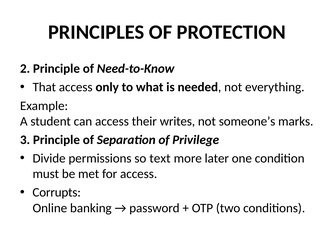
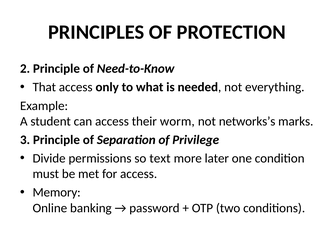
writes: writes -> worm
someone’s: someone’s -> networks’s
Corrupts: Corrupts -> Memory
